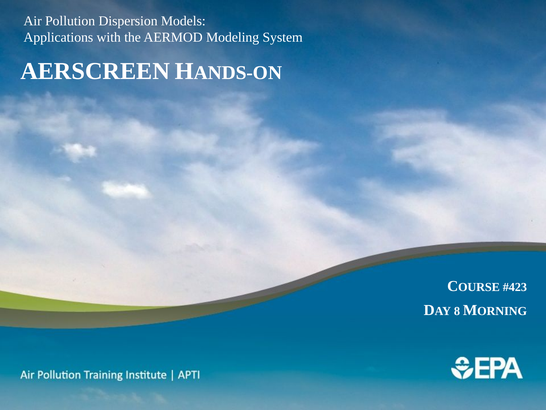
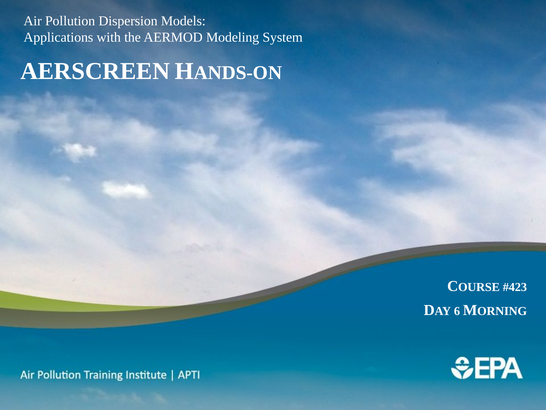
8: 8 -> 6
